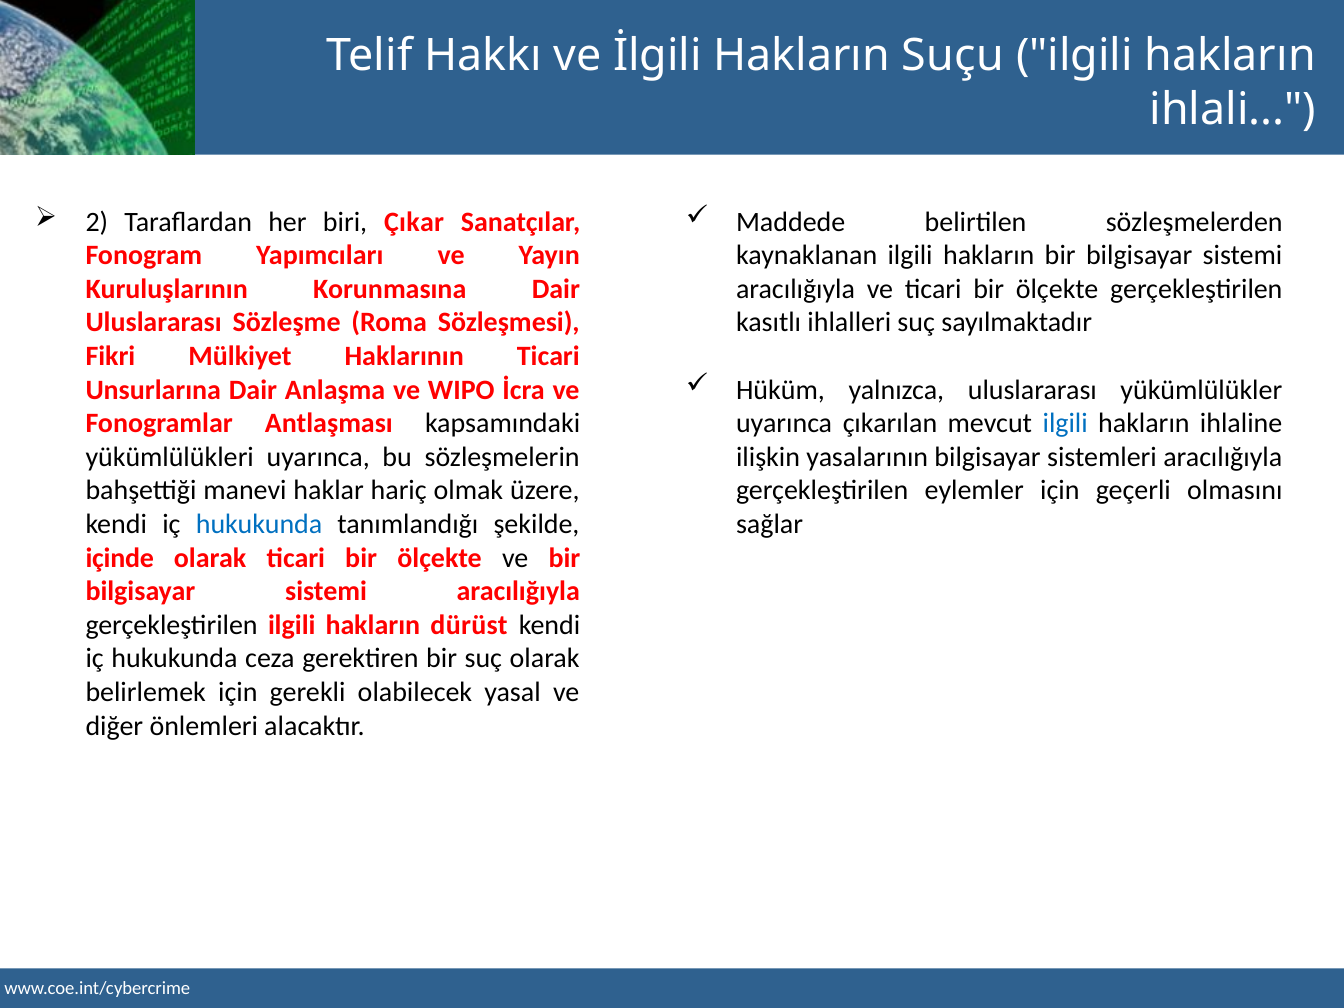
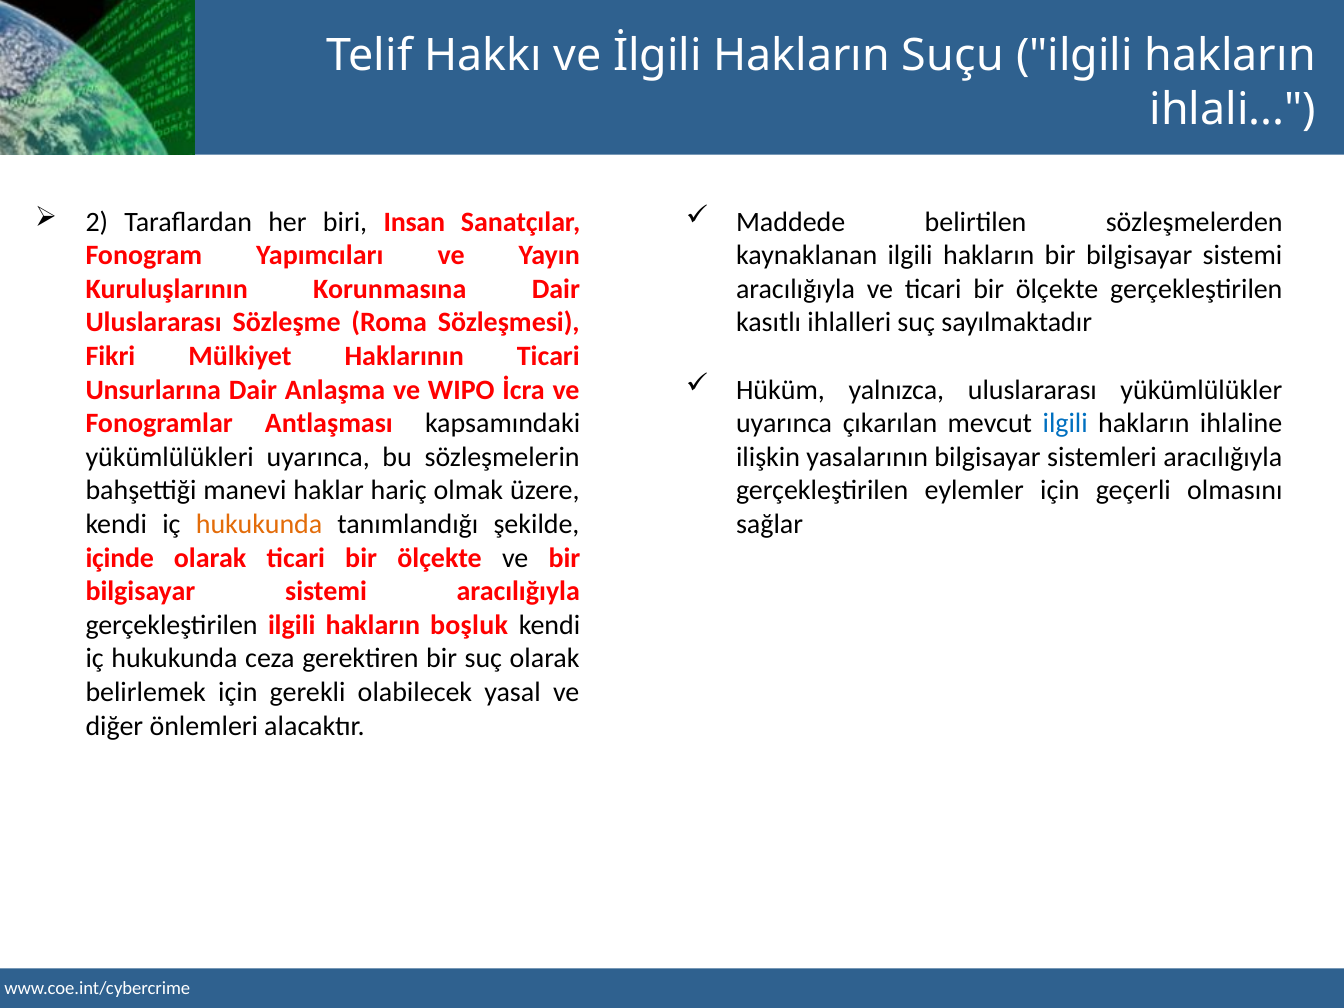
Çıkar: Çıkar -> Insan
hukukunda at (259, 524) colour: blue -> orange
dürüst: dürüst -> boşluk
